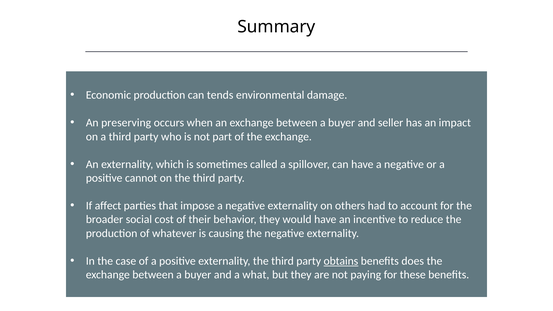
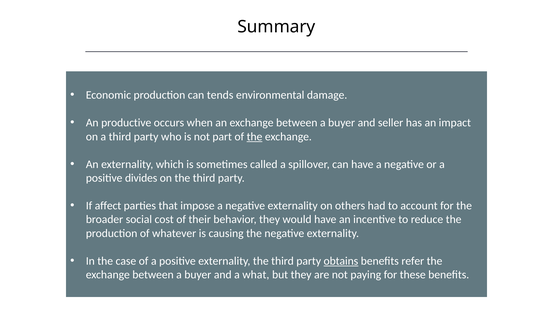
preserving: preserving -> productive
the at (255, 137) underline: none -> present
cannot: cannot -> divides
does: does -> refer
